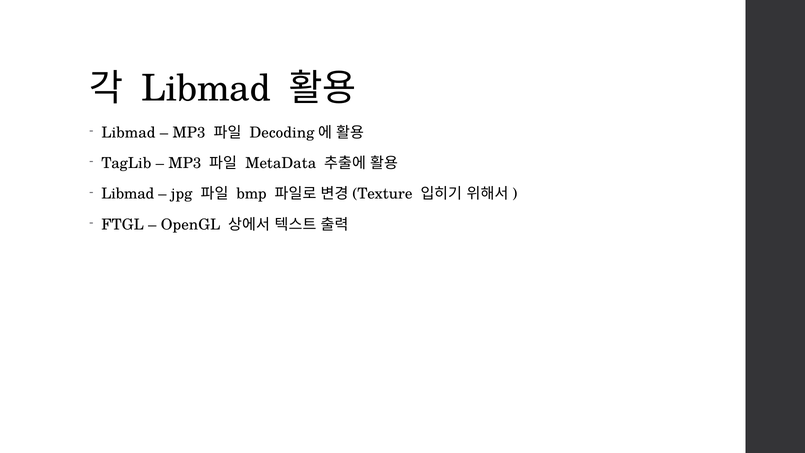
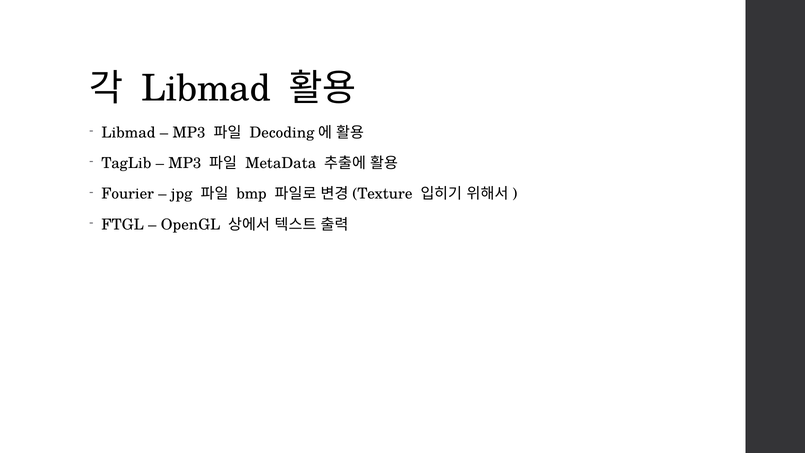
Libmad at (128, 194): Libmad -> Fourier
